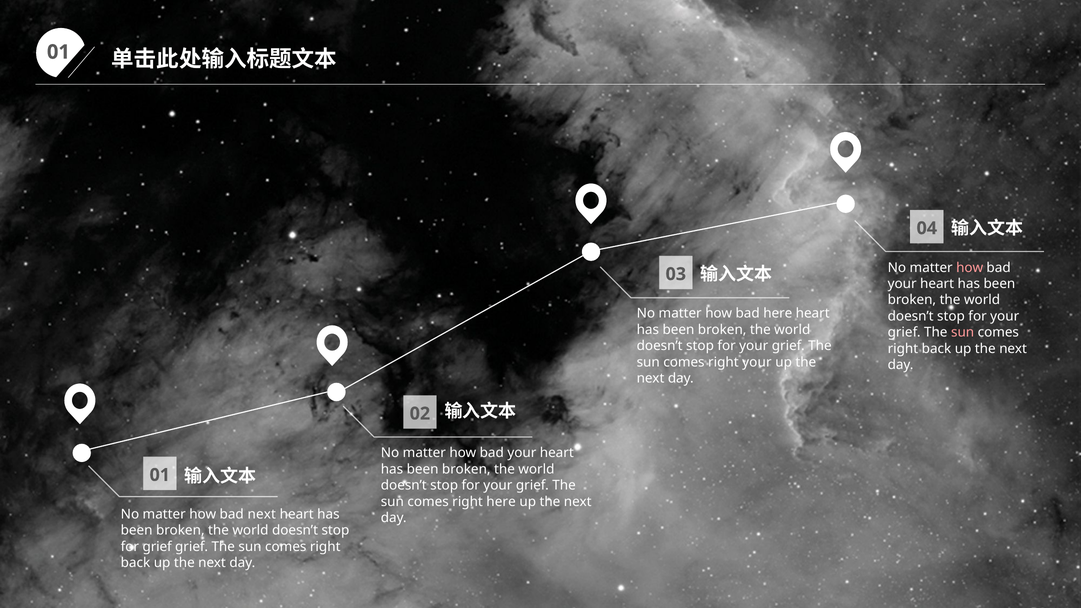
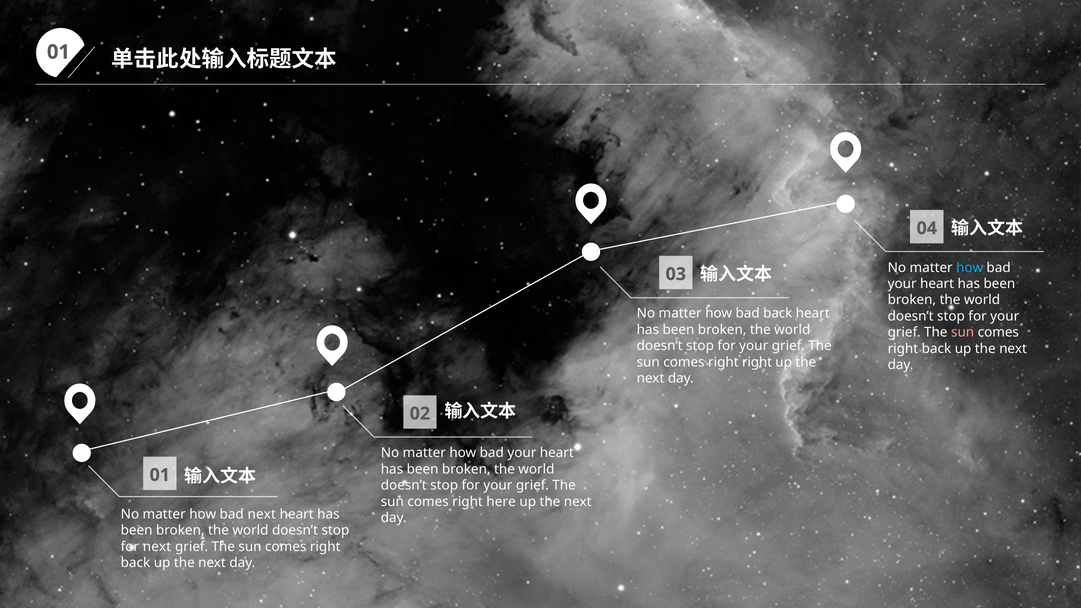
how at (970, 268) colour: pink -> light blue
bad here: here -> back
right your: your -> right
for grief: grief -> next
